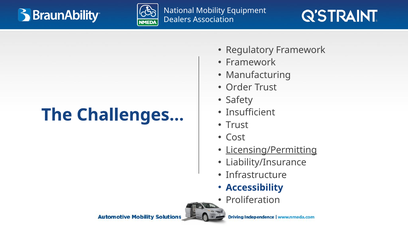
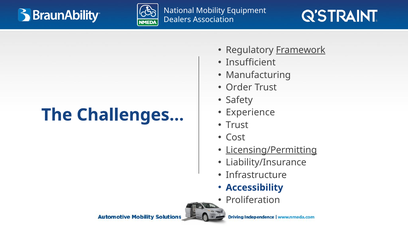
Framework at (301, 50) underline: none -> present
Framework at (251, 62): Framework -> Insufficient
Insufficient: Insufficient -> Experience
